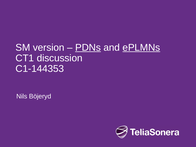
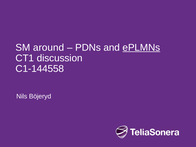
version: version -> around
PDNs underline: present -> none
C1-144353: C1-144353 -> C1-144558
